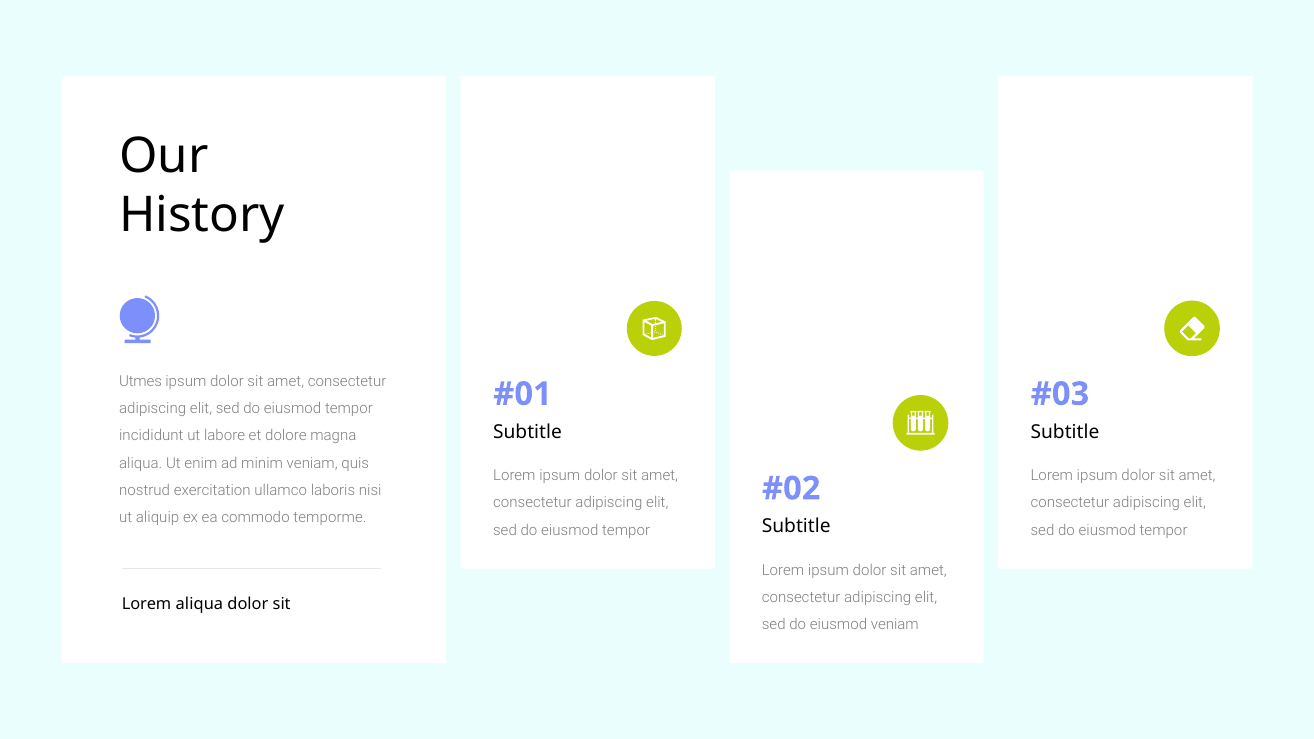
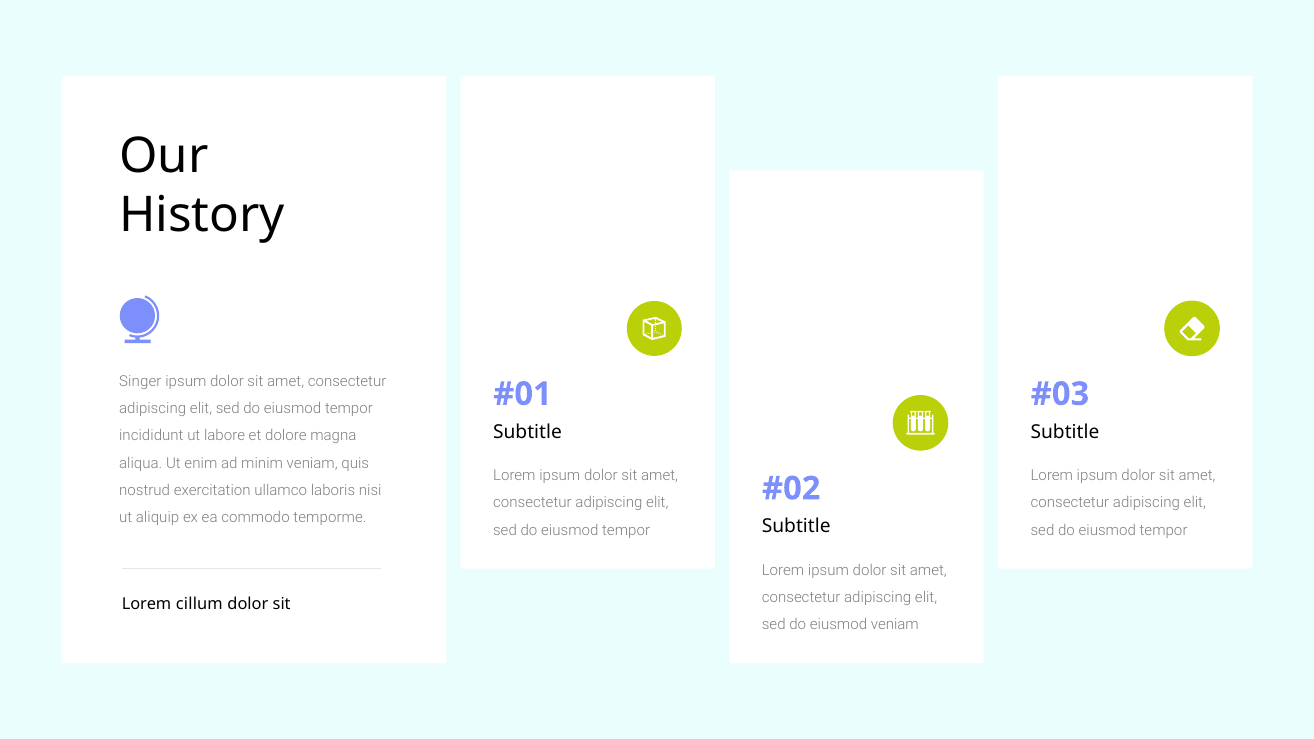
Utmes: Utmes -> Singer
Lorem aliqua: aliqua -> cillum
